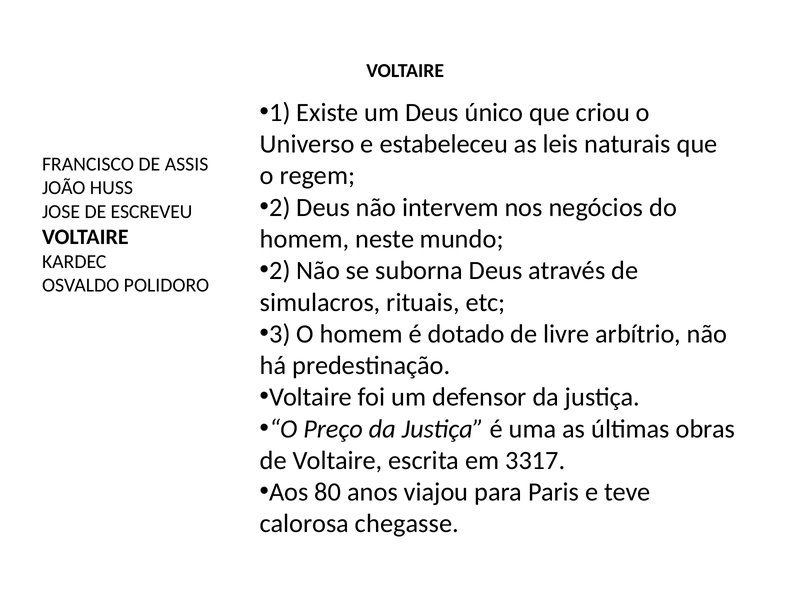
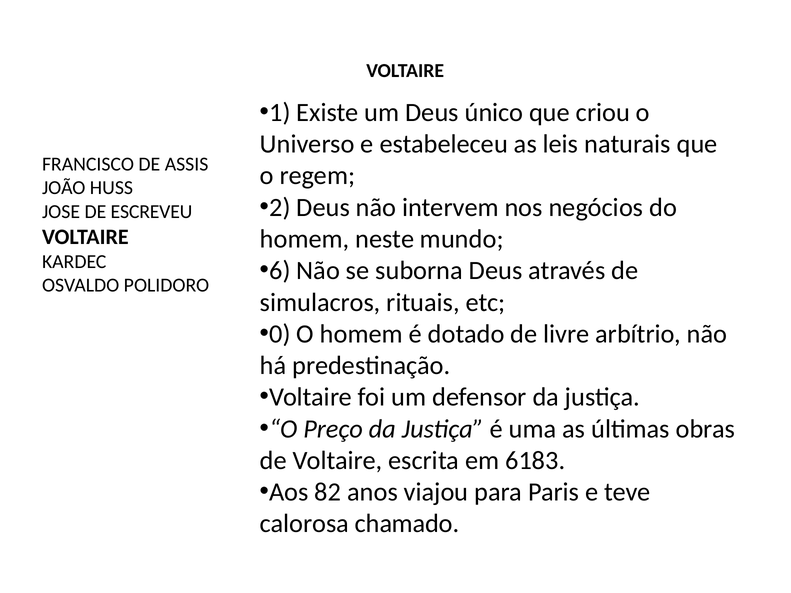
2 at (280, 271): 2 -> 6
3: 3 -> 0
3317: 3317 -> 6183
80: 80 -> 82
chegasse: chegasse -> chamado
